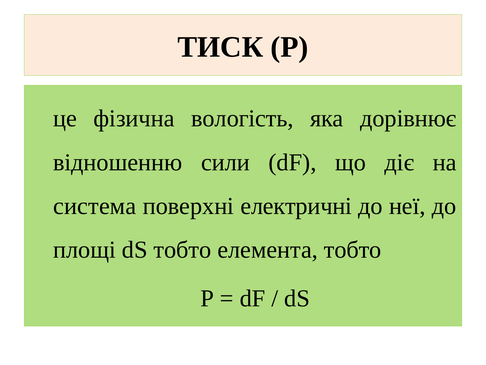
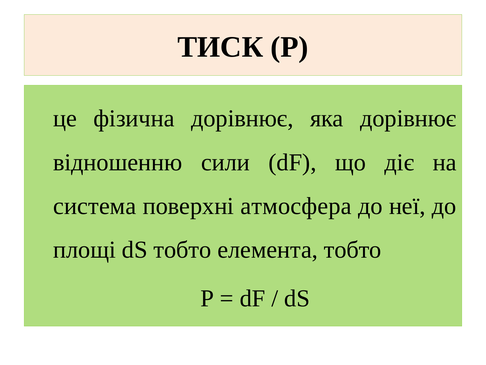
фізична вологість: вологість -> дорівнює
електричні: електричні -> атмосфера
